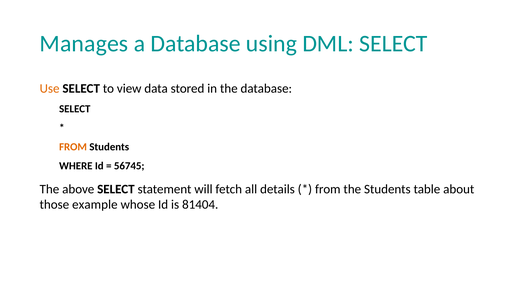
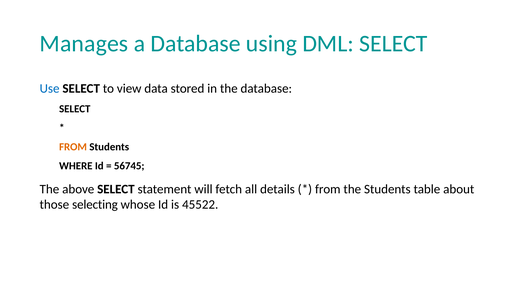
Use colour: orange -> blue
example: example -> selecting
81404: 81404 -> 45522
